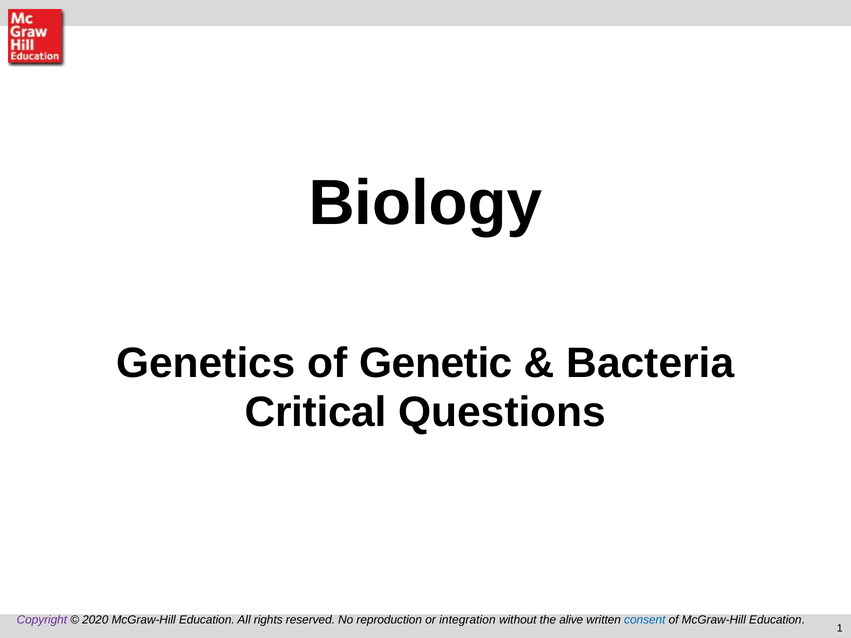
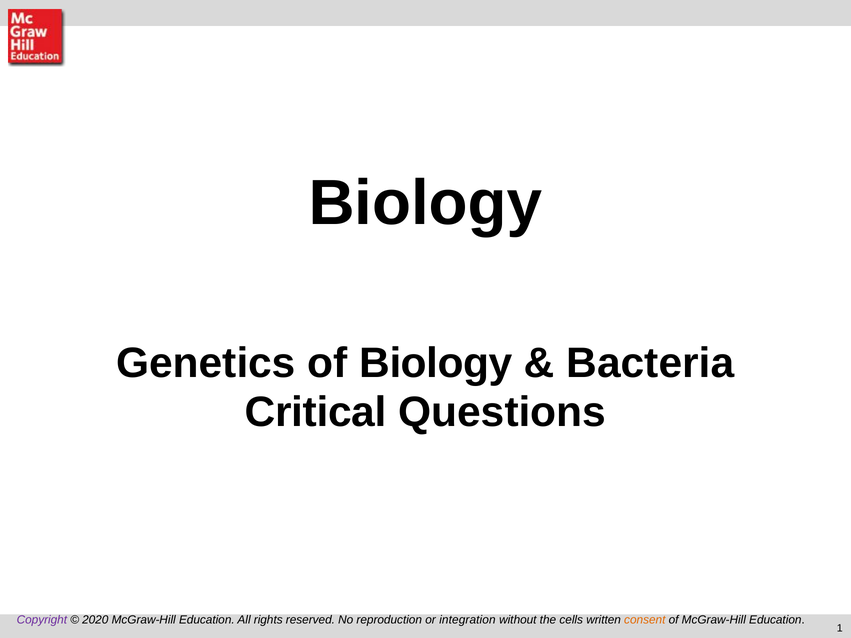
of Genetic: Genetic -> Biology
alive: alive -> cells
consent colour: blue -> orange
